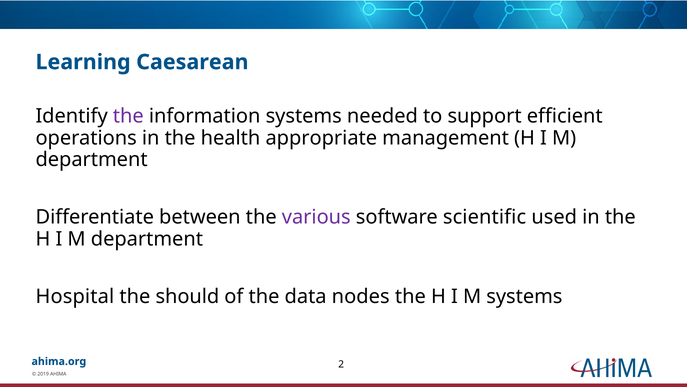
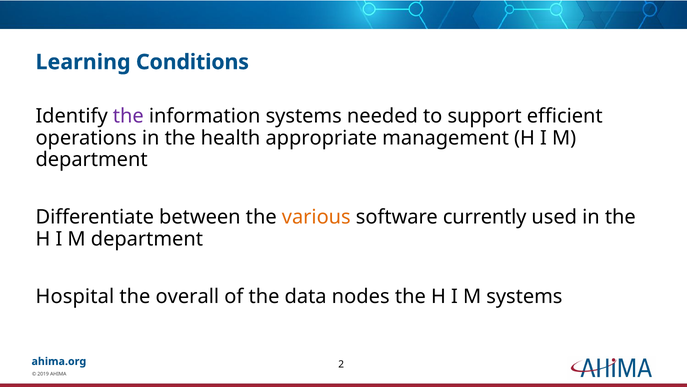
Caesarean: Caesarean -> Conditions
various colour: purple -> orange
scientific: scientific -> currently
should: should -> overall
